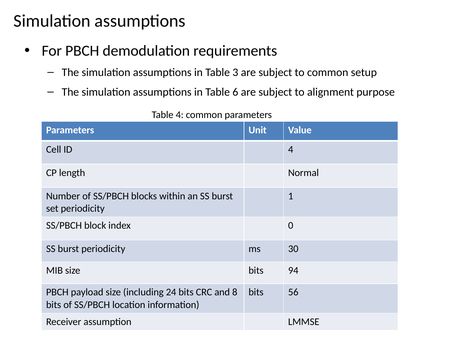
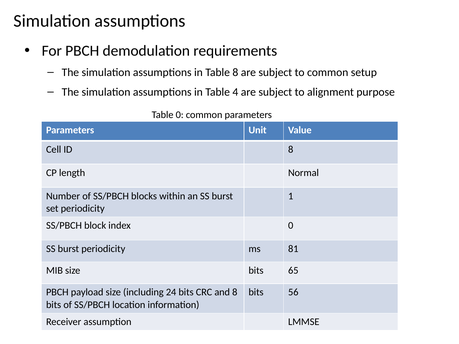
Table 3: 3 -> 8
6: 6 -> 4
Table 4: 4 -> 0
ID 4: 4 -> 8
30: 30 -> 81
94: 94 -> 65
